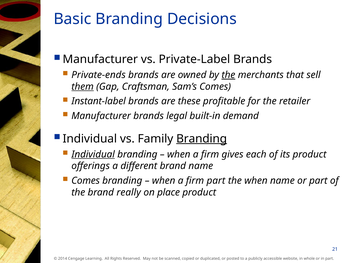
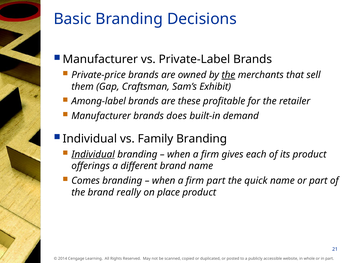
Private-ends: Private-ends -> Private-price
them underline: present -> none
Sam’s Comes: Comes -> Exhibit
Instant-label: Instant-label -> Among-label
legal: legal -> does
Branding at (202, 139) underline: present -> none
the when: when -> quick
